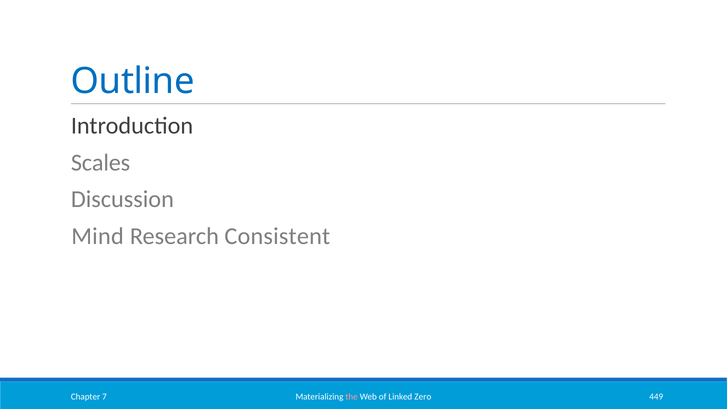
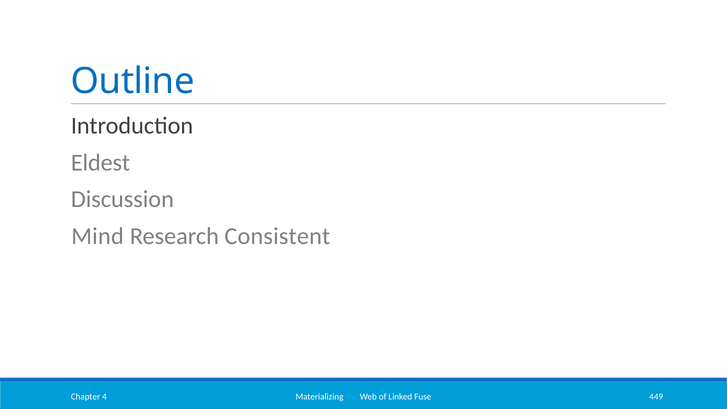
Scales: Scales -> Eldest
the colour: pink -> light blue
Zero: Zero -> Fuse
7: 7 -> 4
